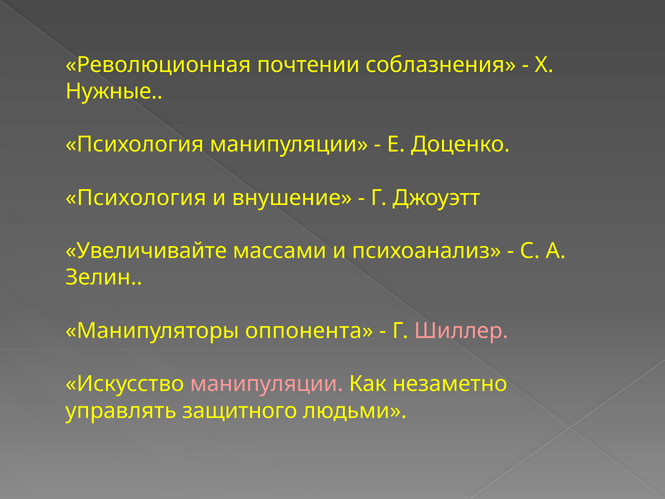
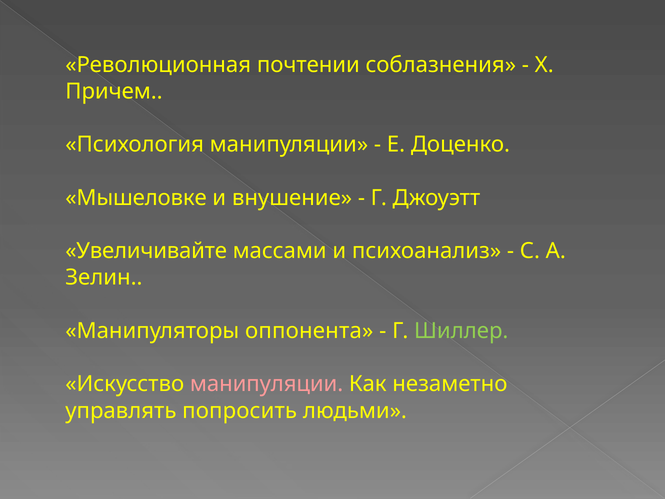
Нужные: Нужные -> Причем
Психология at (136, 198): Психология -> Мышеловке
Шиллер colour: pink -> light green
защитного: защитного -> попросить
